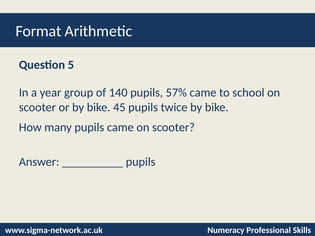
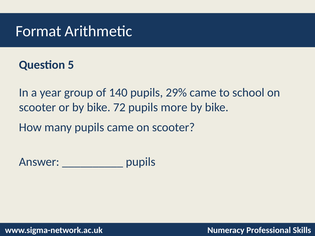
57%: 57% -> 29%
45: 45 -> 72
twice: twice -> more
